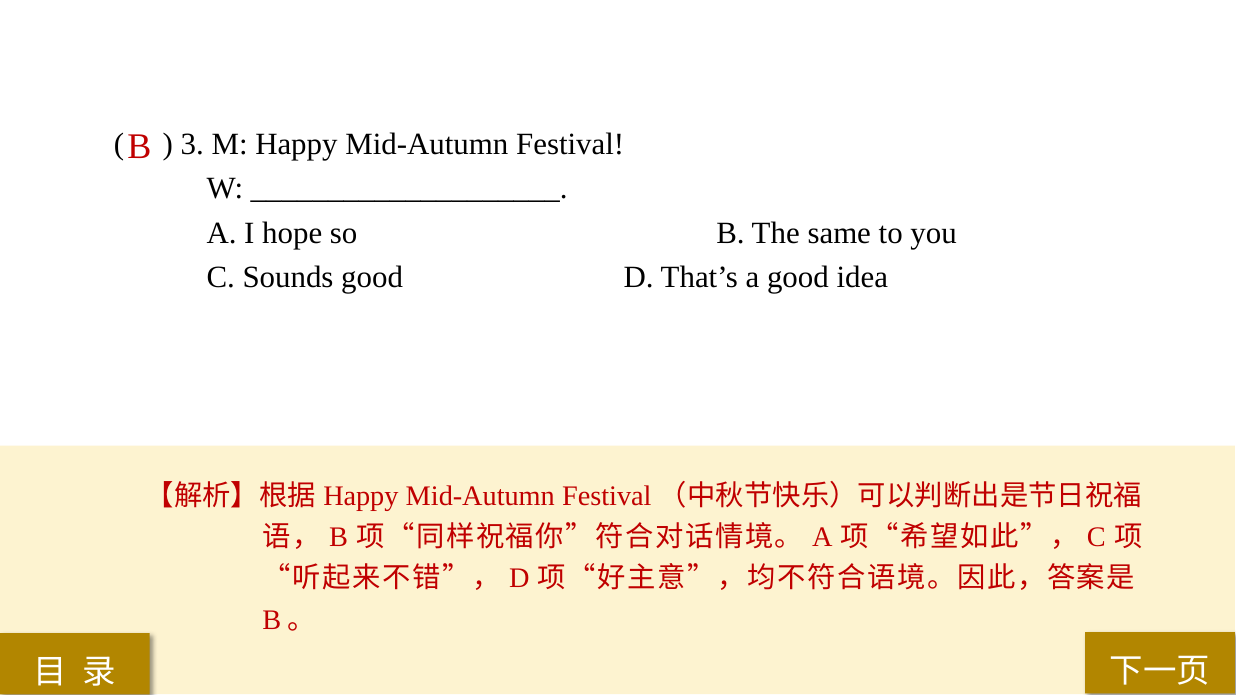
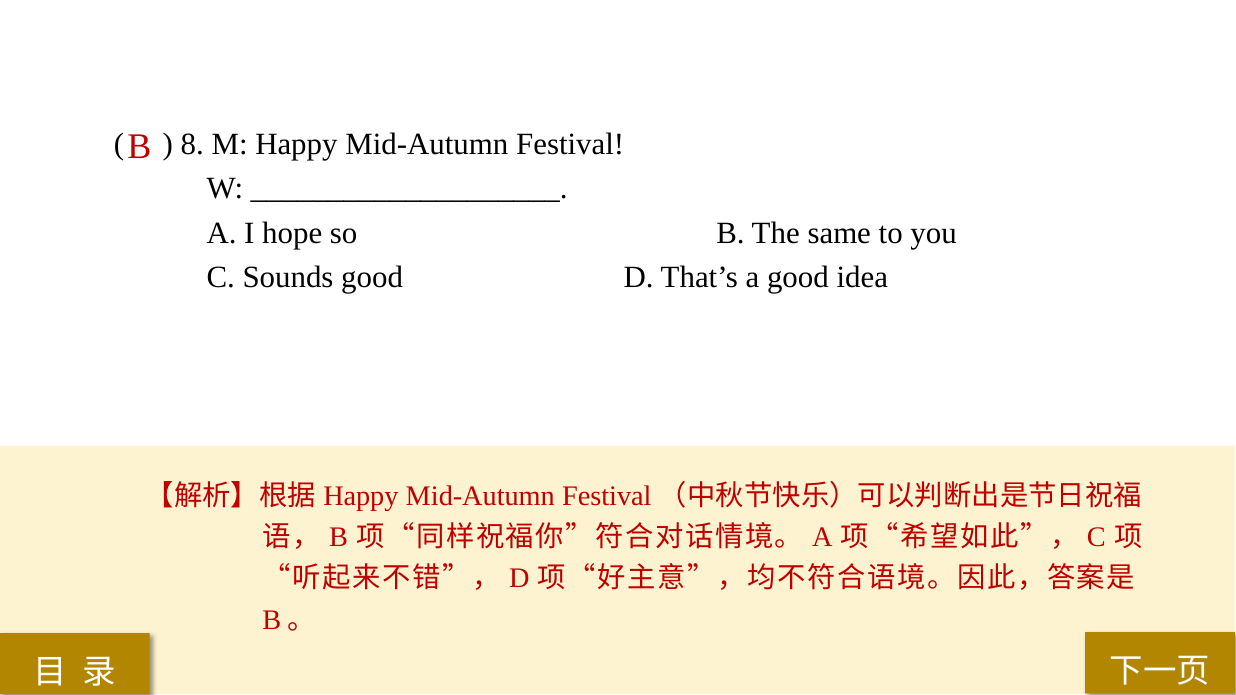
3: 3 -> 8
